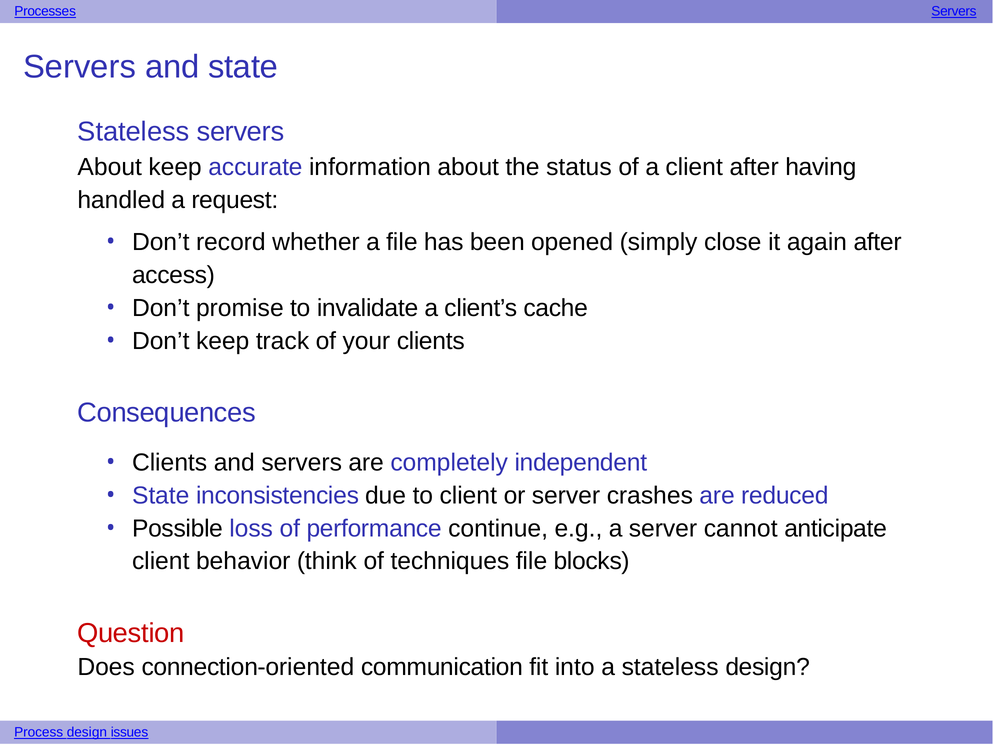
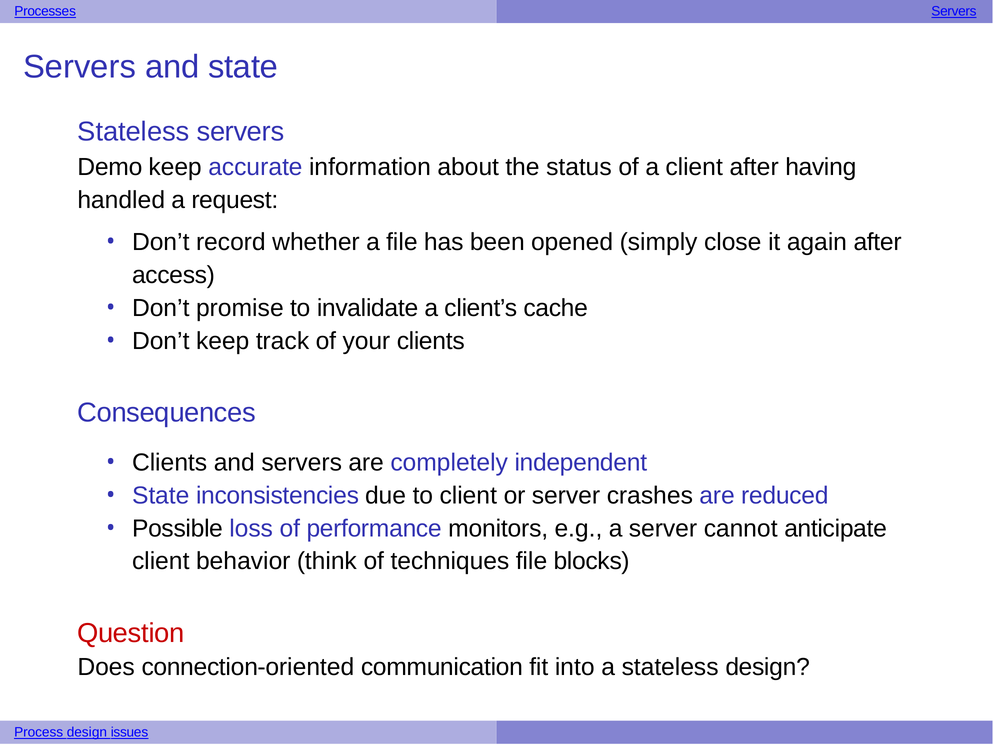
About at (110, 167): About -> Demo
continue: continue -> monitors
